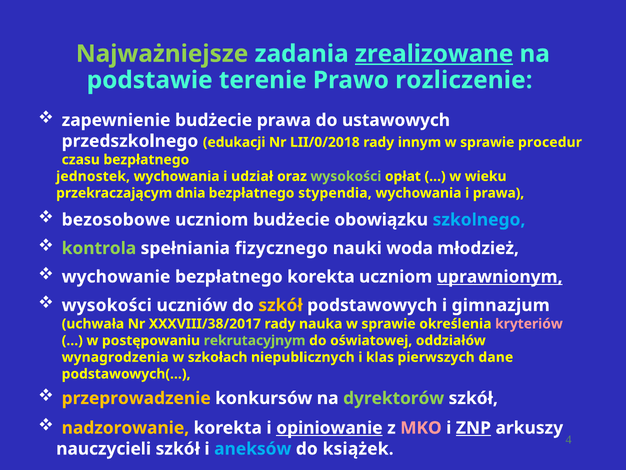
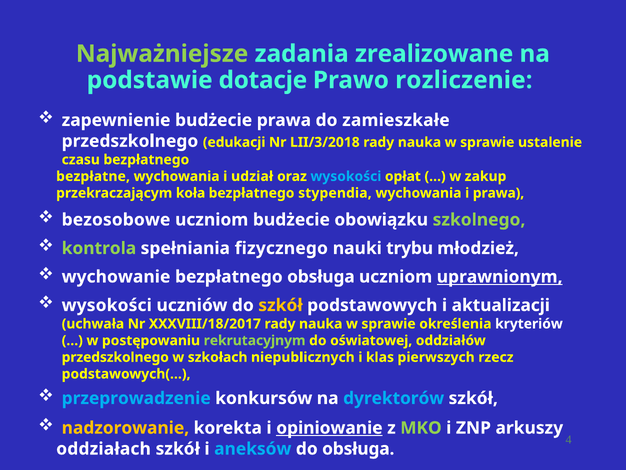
zrealizowane underline: present -> none
terenie: terenie -> dotacje
ustawowych: ustawowych -> zamieszkałe
LII/0/2018: LII/0/2018 -> LII/3/2018
innym at (419, 142): innym -> nauka
procedur: procedur -> ustalenie
jednostek: jednostek -> bezpłatne
wysokości at (346, 176) colour: light green -> light blue
wieku: wieku -> zakup
dnia: dnia -> koła
szkolnego colour: light blue -> light green
woda: woda -> trybu
bezpłatnego korekta: korekta -> obsługa
gimnazjum: gimnazjum -> aktualizacji
XXXVIII/38/2017: XXXVIII/38/2017 -> XXXVIII/18/2017
kryteriów colour: pink -> white
wynagrodzenia at (115, 357): wynagrodzenia -> przedszkolnego
dane: dane -> rzecz
przeprowadzenie colour: yellow -> light blue
dyrektorów colour: light green -> light blue
MKO colour: pink -> light green
ZNP underline: present -> none
nauczycieli: nauczycieli -> oddziałach
do książek: książek -> obsługa
